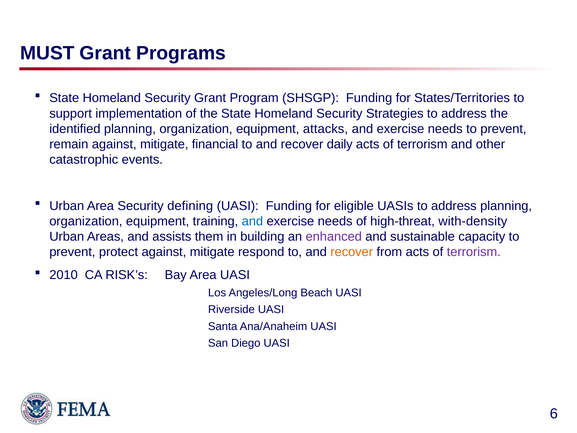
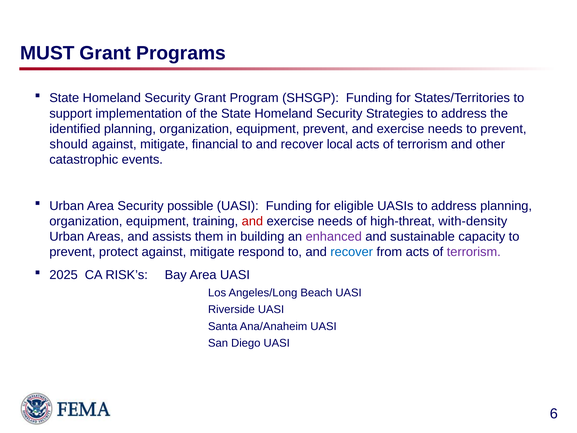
equipment attacks: attacks -> prevent
remain: remain -> should
daily: daily -> local
defining: defining -> possible
and at (252, 221) colour: blue -> red
recover at (352, 252) colour: orange -> blue
2010: 2010 -> 2025
